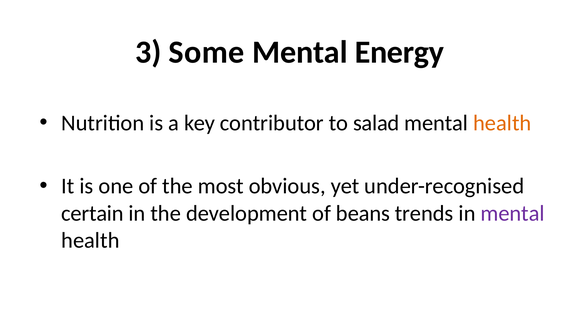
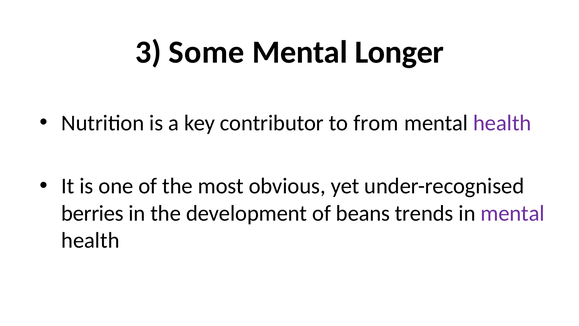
Energy: Energy -> Longer
salad: salad -> from
health at (502, 123) colour: orange -> purple
certain: certain -> berries
